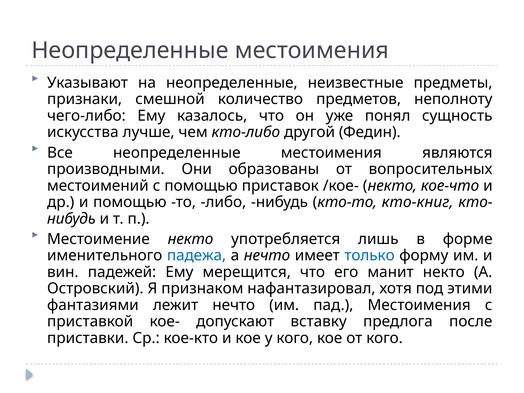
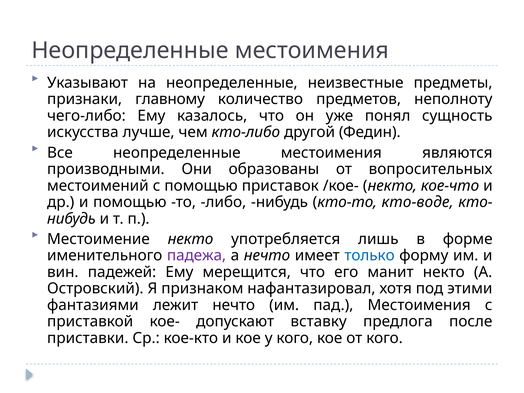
смешной: смешной -> главному
кто-книг: кто-книг -> кто-воде
падежа colour: blue -> purple
